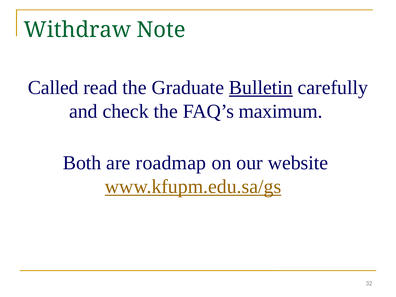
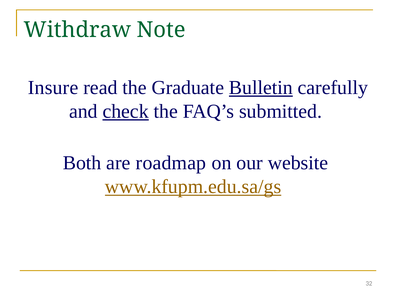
Called: Called -> Insure
check underline: none -> present
maximum: maximum -> submitted
